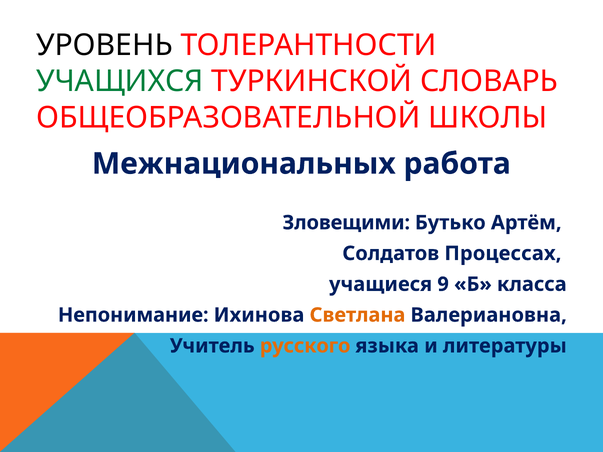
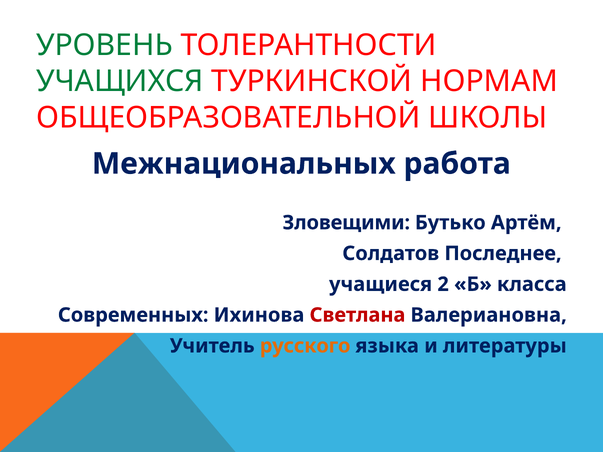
УРОВЕНЬ colour: black -> green
СЛОВАРЬ: СЛОВАРЬ -> НОРМАМ
Процессах: Процессах -> Последнее
9: 9 -> 2
Непонимание: Непонимание -> Современных
Светлана colour: orange -> red
